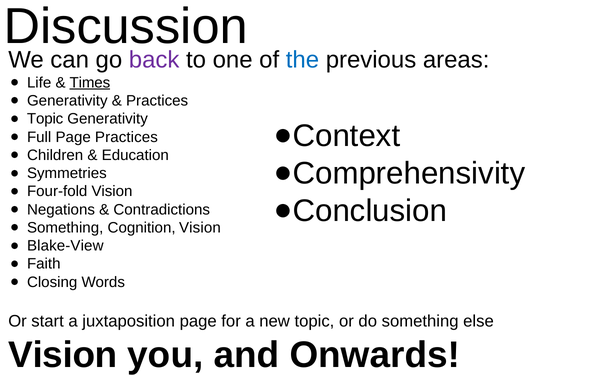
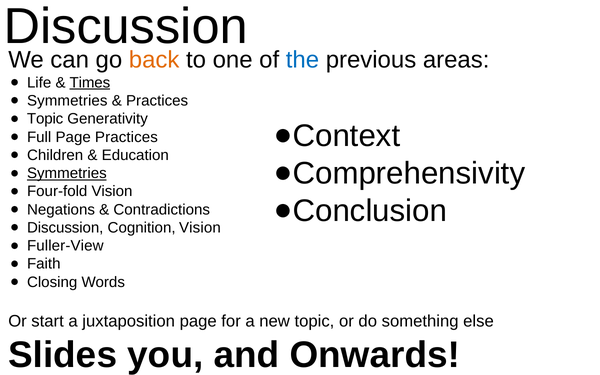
back colour: purple -> orange
Generativity at (67, 101): Generativity -> Symmetries
Symmetries at (67, 173) underline: none -> present
Something at (65, 228): Something -> Discussion
Blake-View: Blake-View -> Fuller-View
Vision at (63, 355): Vision -> Slides
